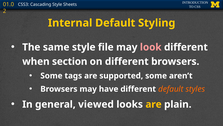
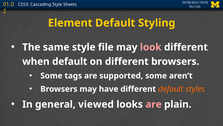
Internal: Internal -> Element
when section: section -> default
are at (154, 104) colour: yellow -> pink
